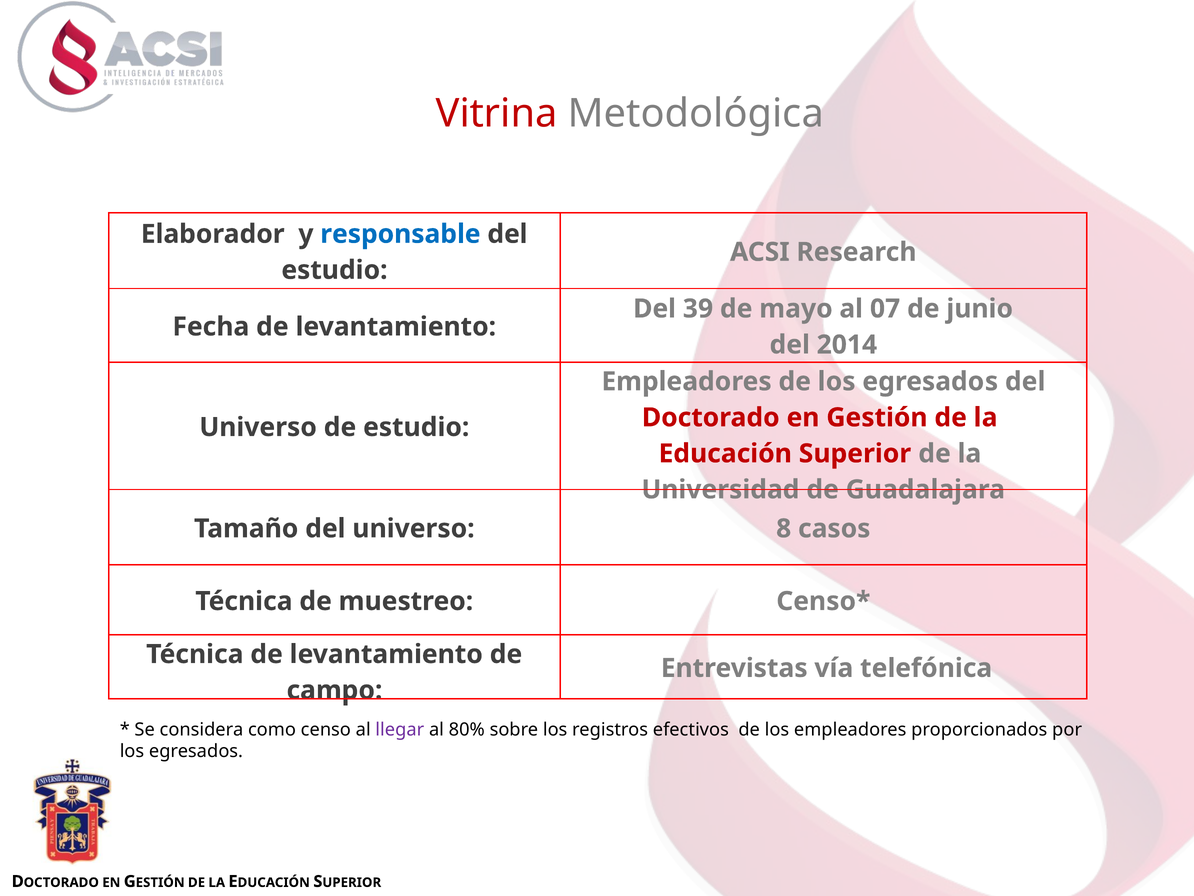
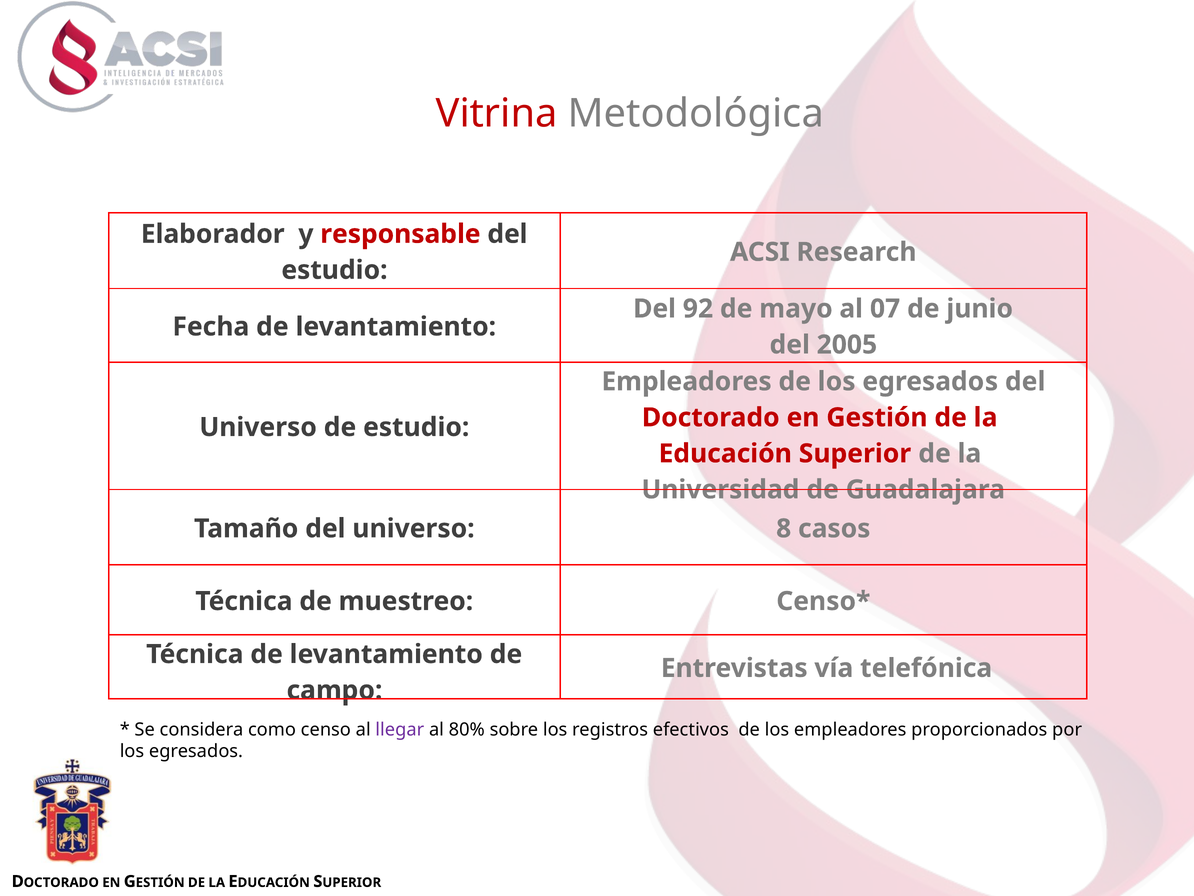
responsable colour: blue -> red
39: 39 -> 92
2014: 2014 -> 2005
